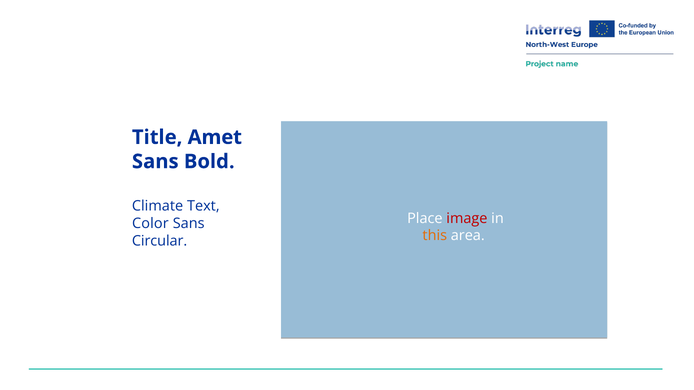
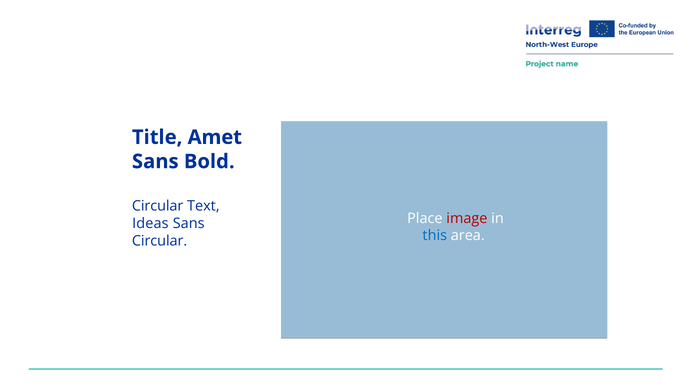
Climate at (158, 206): Climate -> Circular
Color: Color -> Ideas
this colour: orange -> blue
